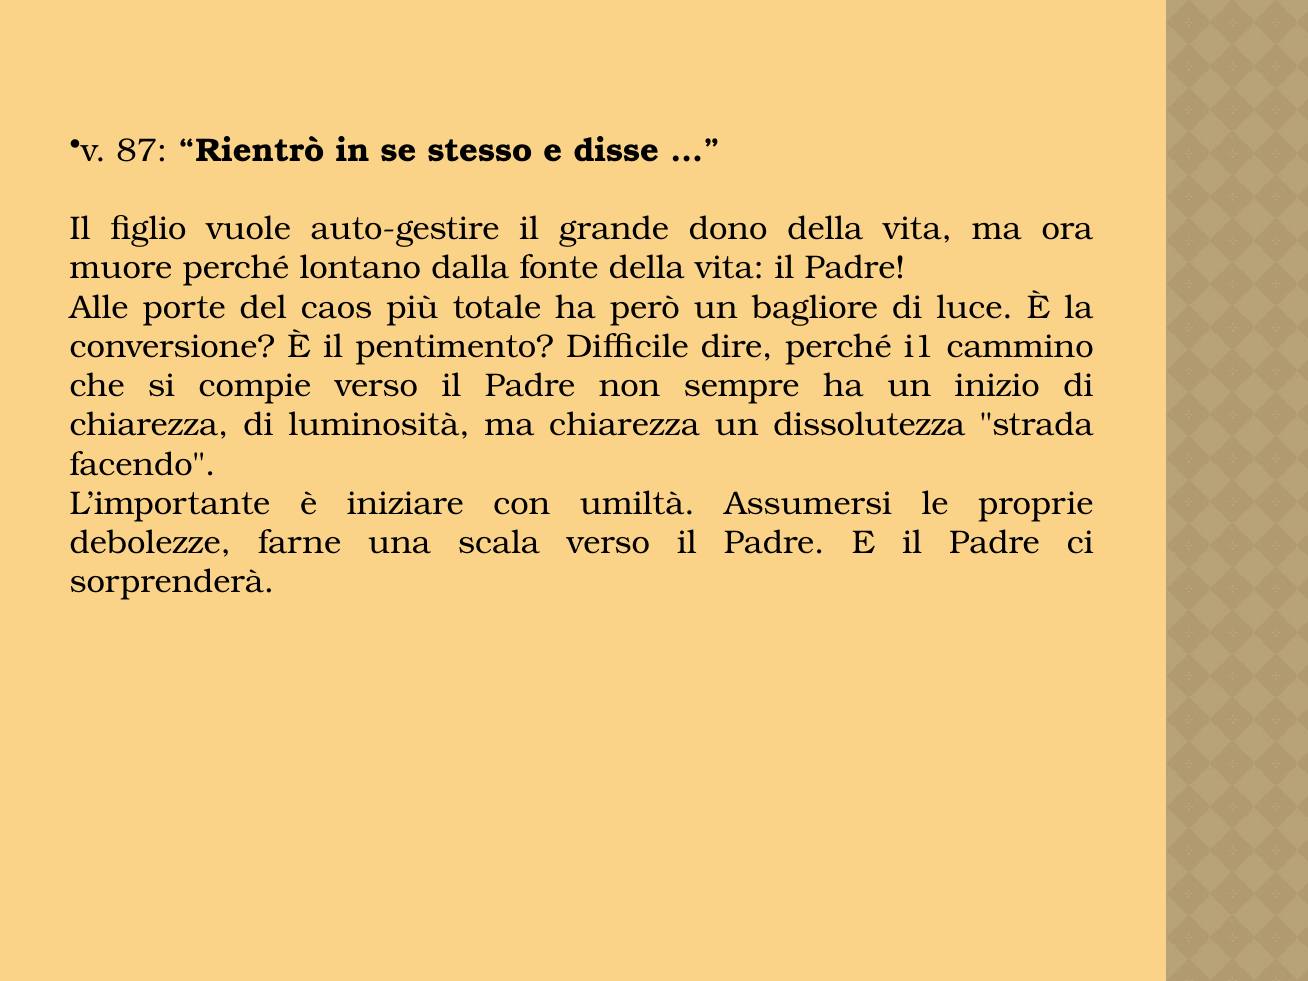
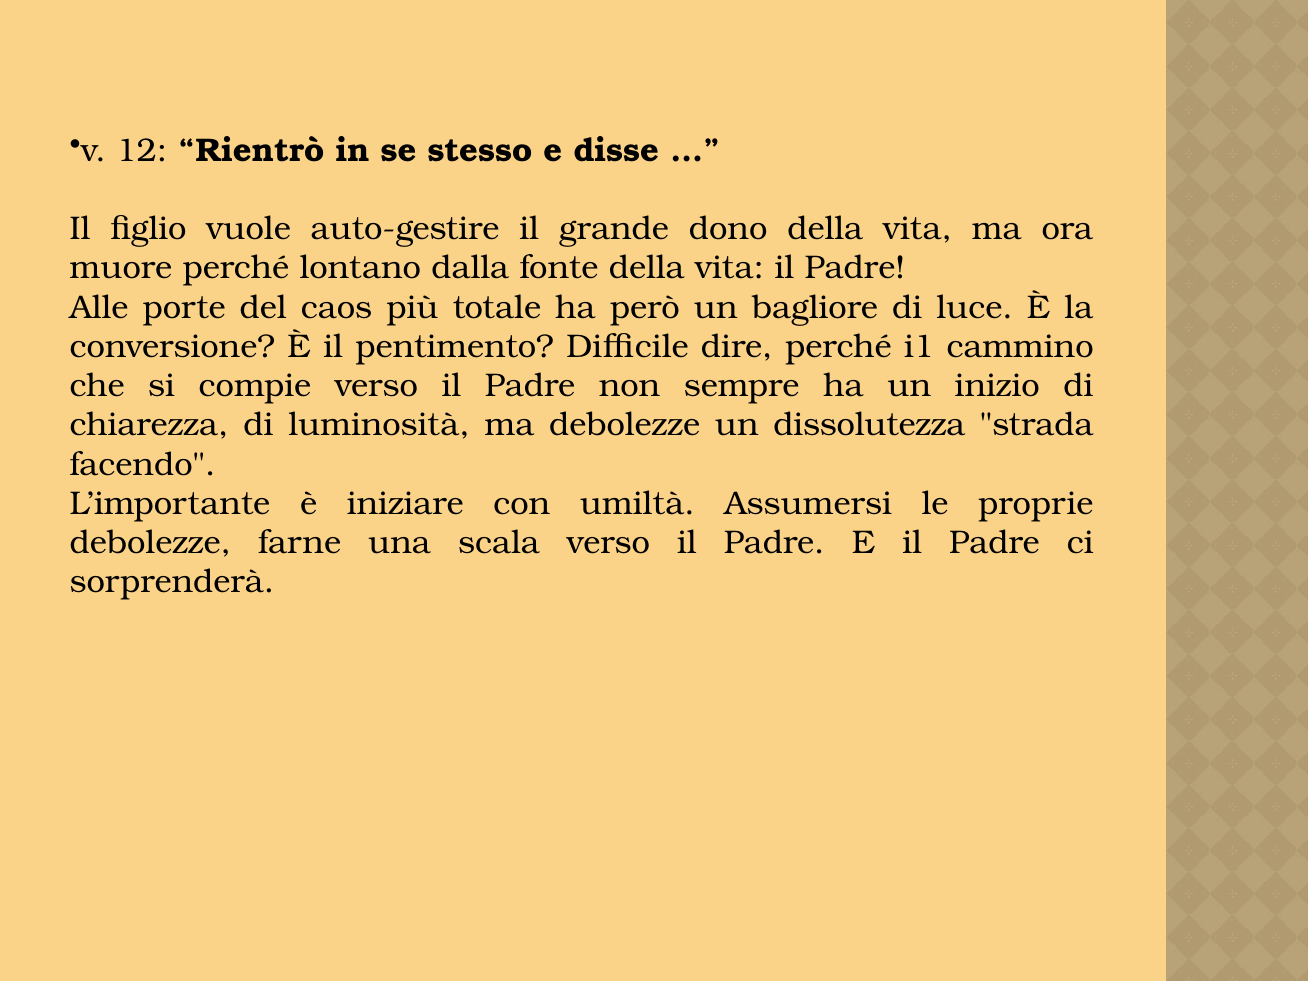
87: 87 -> 12
ma chiarezza: chiarezza -> debolezze
